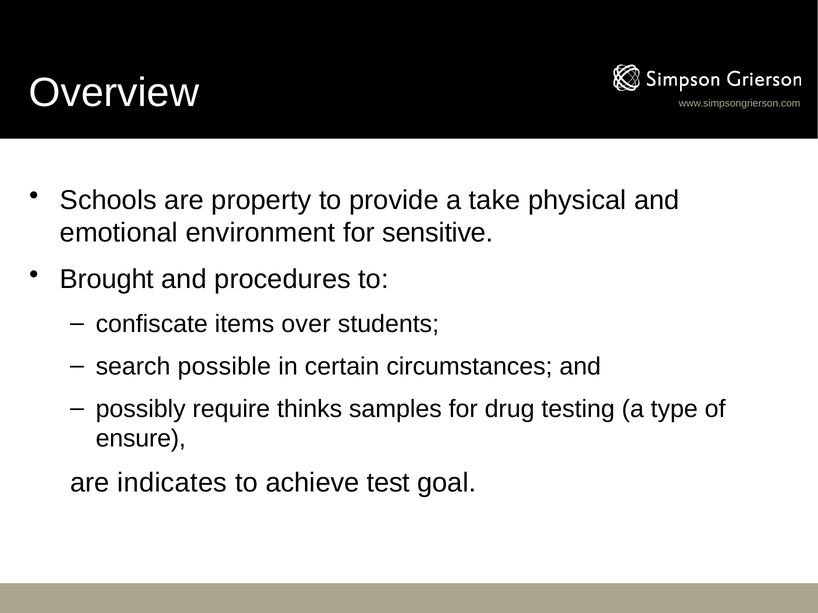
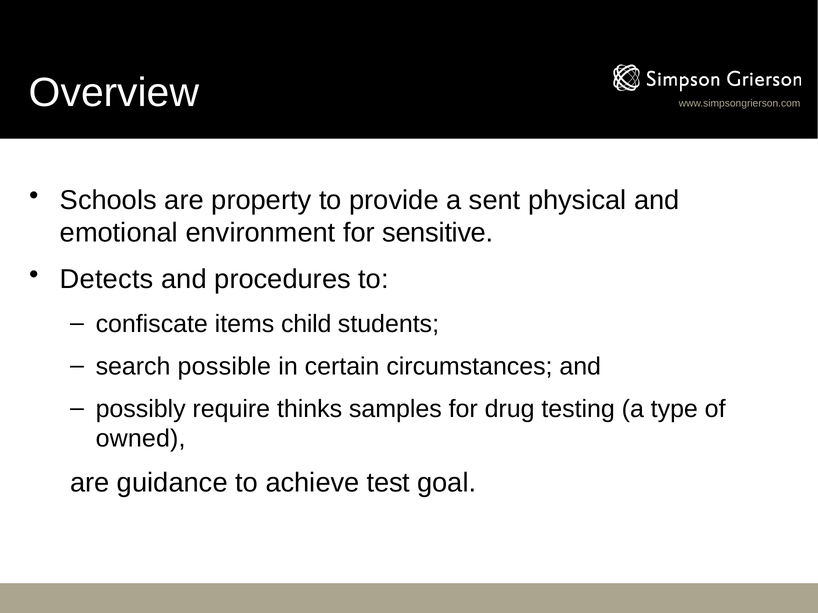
take: take -> sent
Brought: Brought -> Detects
over: over -> child
ensure: ensure -> owned
indicates: indicates -> guidance
